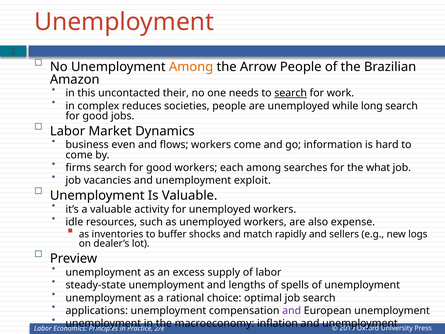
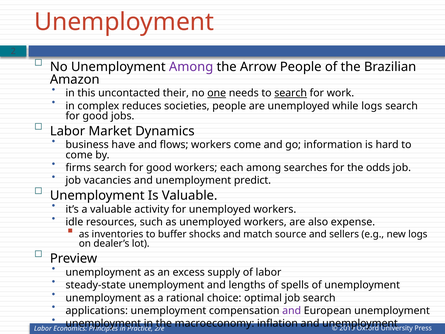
Among at (191, 67) colour: orange -> purple
one underline: none -> present
while long: long -> logs
even: even -> have
what: what -> odds
exploit: exploit -> predict
rapidly: rapidly -> source
